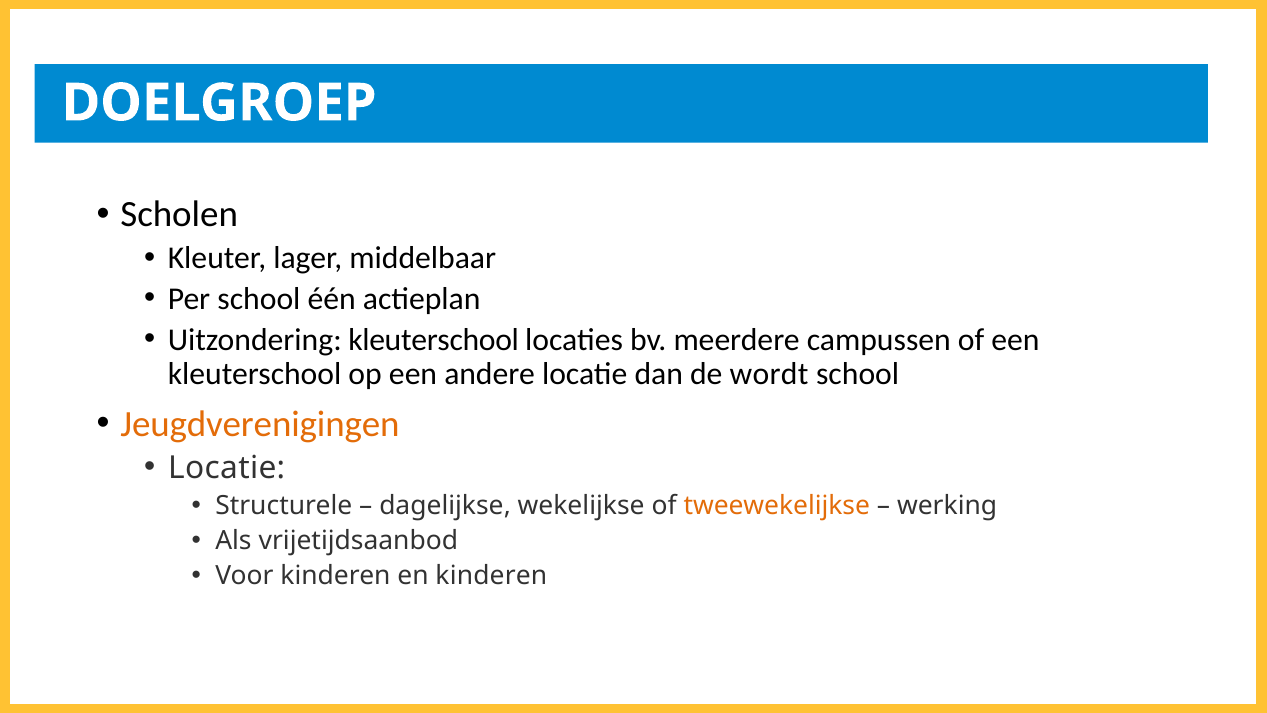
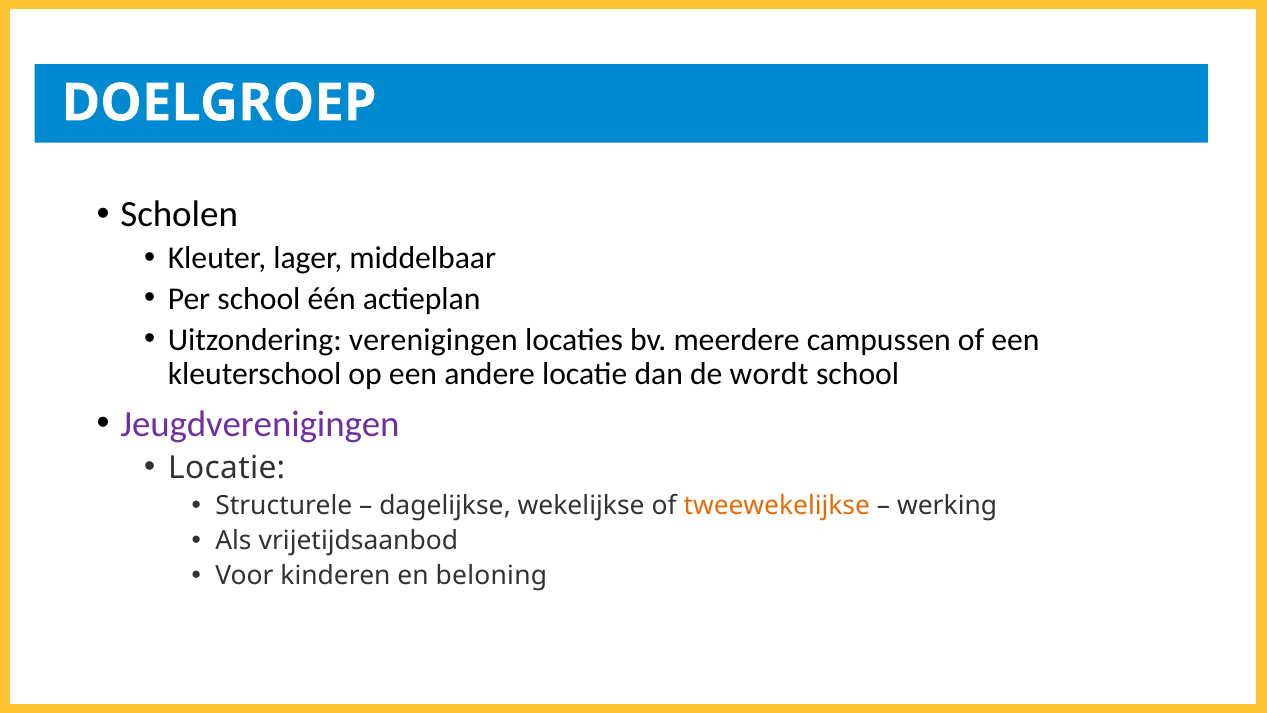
Uitzondering kleuterschool: kleuterschool -> verenigingen
Jeugdverenigingen colour: orange -> purple
en kinderen: kinderen -> beloning
